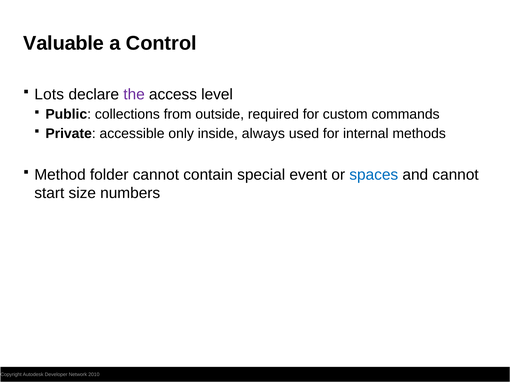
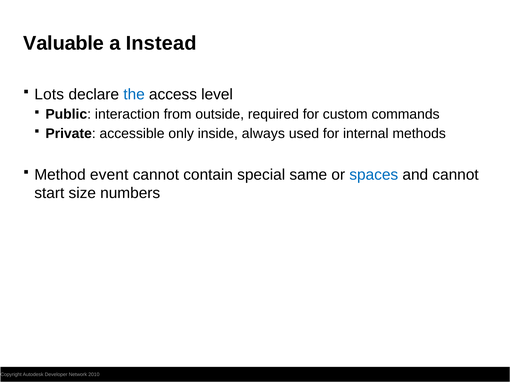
Control: Control -> Instead
the colour: purple -> blue
collections: collections -> interaction
folder: folder -> event
event: event -> same
